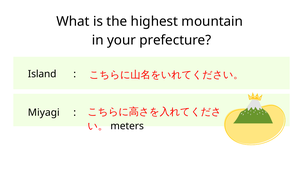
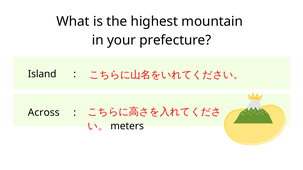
Miyagi: Miyagi -> Across
